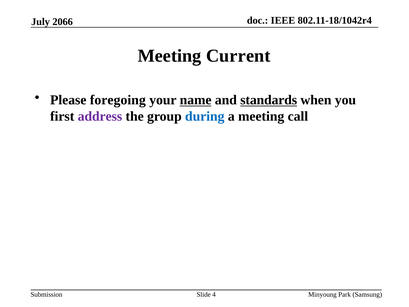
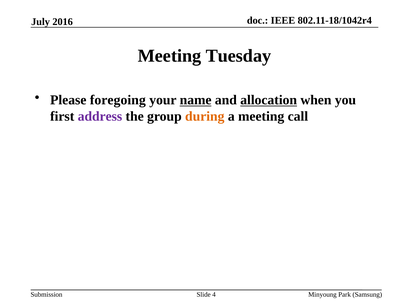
2066: 2066 -> 2016
Current: Current -> Tuesday
standards: standards -> allocation
during colour: blue -> orange
